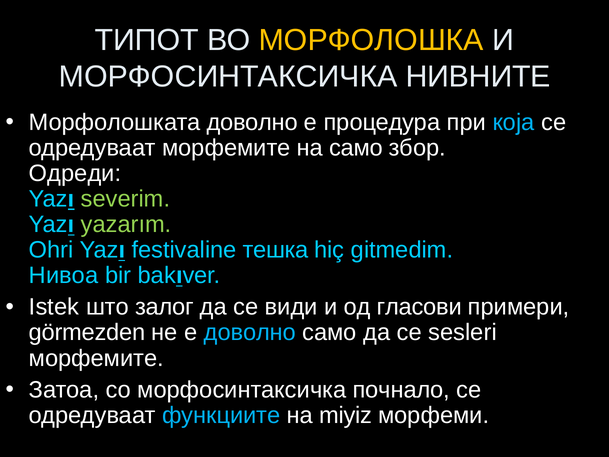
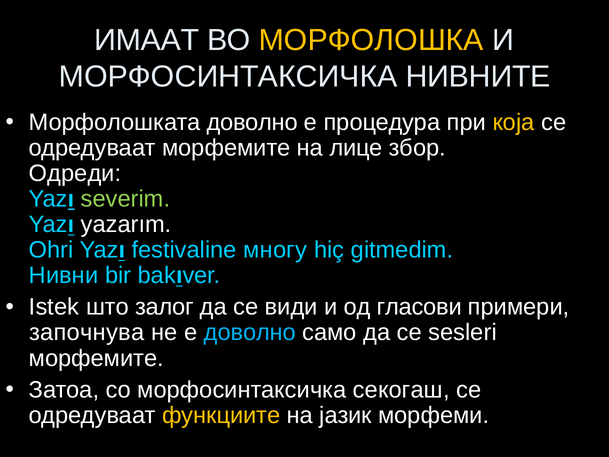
ТИПОТ: ТИПОТ -> ИМААТ
која colour: light blue -> yellow
на само: само -> лице
yazarım colour: light green -> white
тешка: тешка -> многу
Нивоа: Нивоа -> Нивни
görmezden: görmezden -> започнува
почнало: почнало -> секогаш
функциите colour: light blue -> yellow
miyiz: miyiz -> јазик
